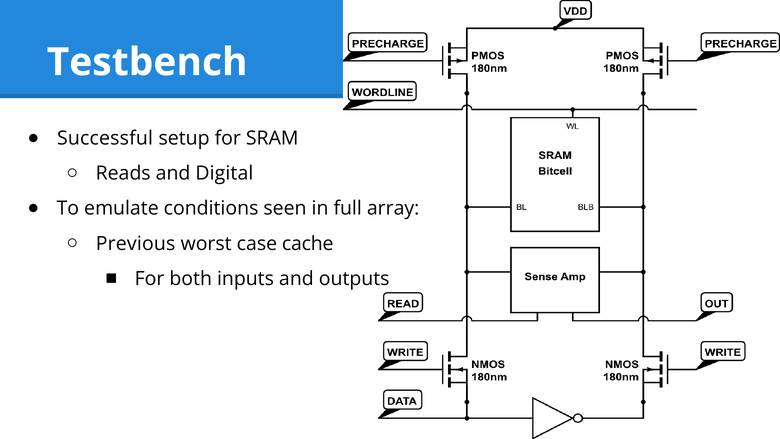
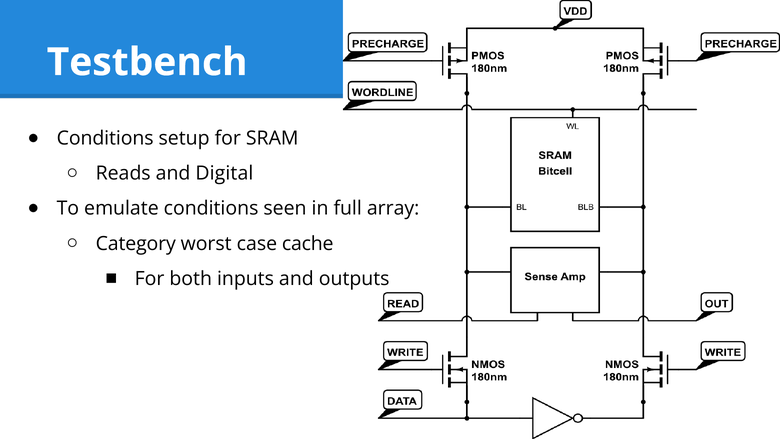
Successful at (105, 138): Successful -> Conditions
Previous: Previous -> Category
